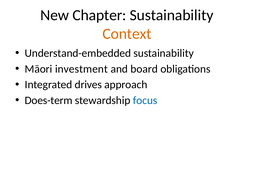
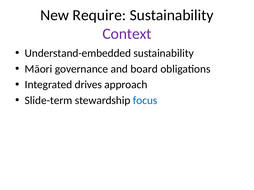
Chapter: Chapter -> Require
Context colour: orange -> purple
investment: investment -> governance
Does-term: Does-term -> Slide-term
